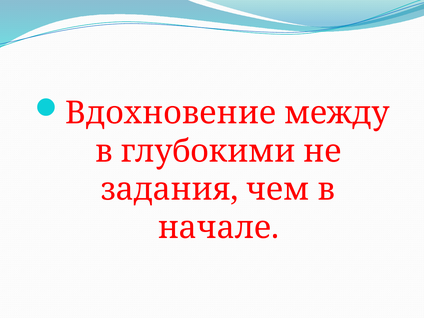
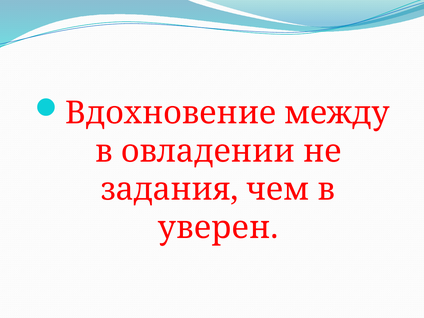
глубокими: глубокими -> овладении
начале: начале -> уверен
